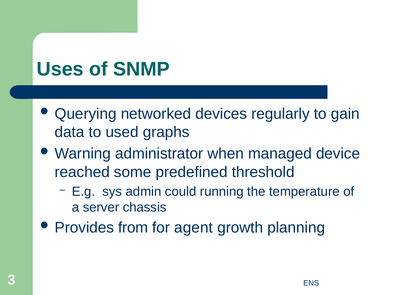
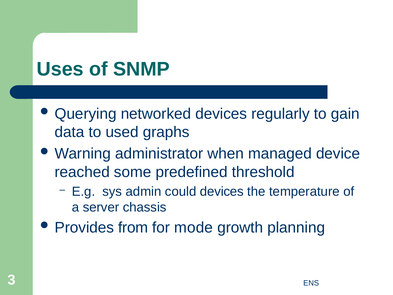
could running: running -> devices
agent: agent -> mode
